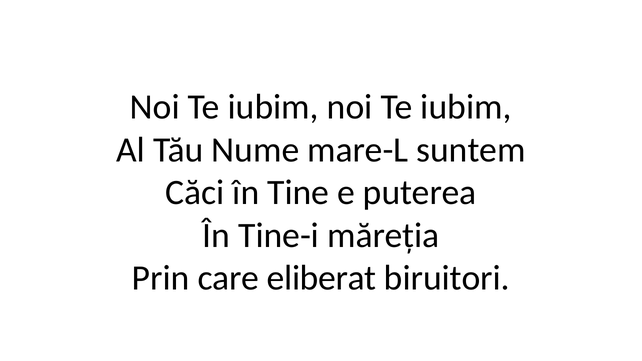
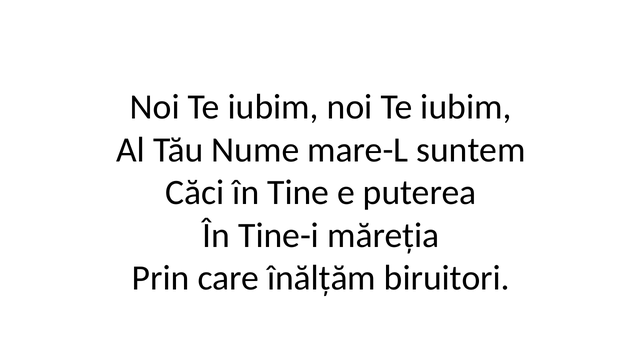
eliberat: eliberat -> înălțăm
